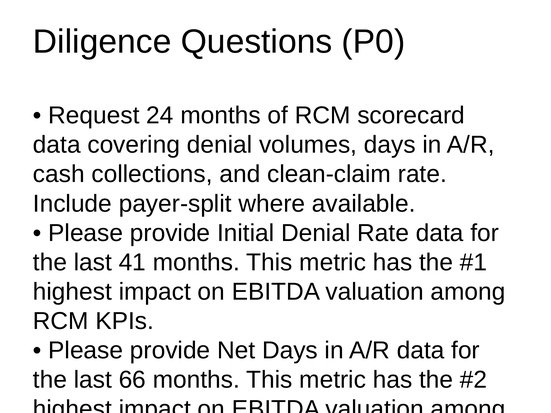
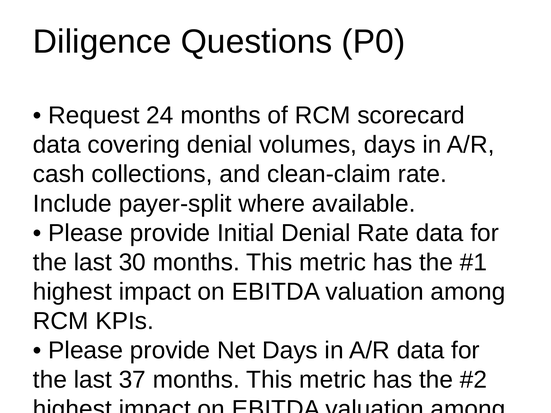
41: 41 -> 30
66: 66 -> 37
